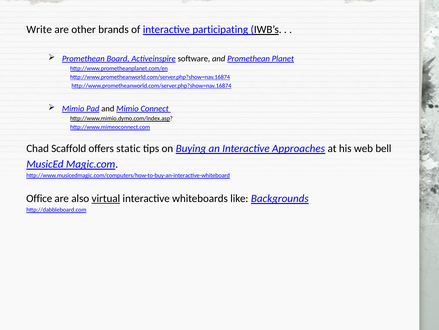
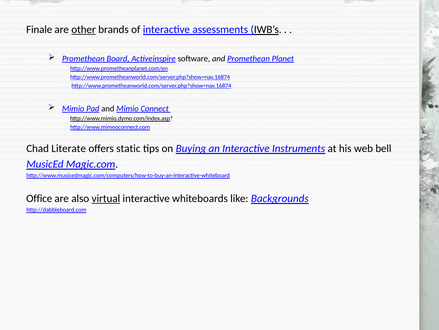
Write: Write -> Finale
other underline: none -> present
participating: participating -> assessments
Scaffold: Scaffold -> Literate
Approaches: Approaches -> Instruments
